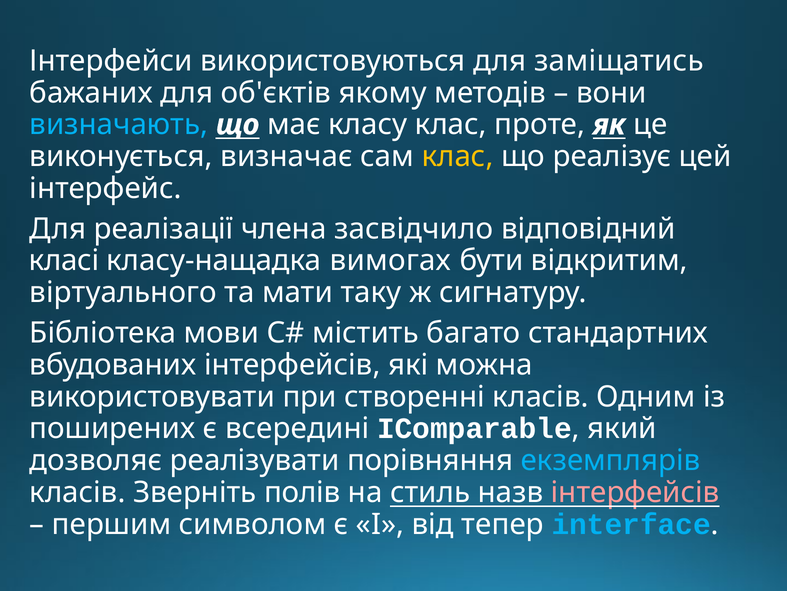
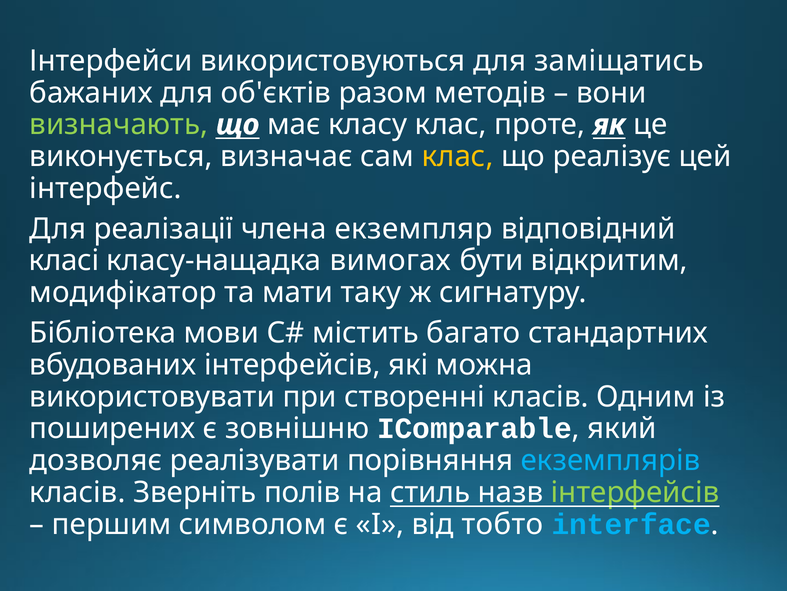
якому: якому -> разом
визначають colour: light blue -> light green
засвідчило: засвідчило -> екземпляр
віртуального: віртуального -> модифікатор
всередині: всередині -> зовнішню
інтерфейсів at (635, 492) colour: pink -> light green
тепер: тепер -> тобто
